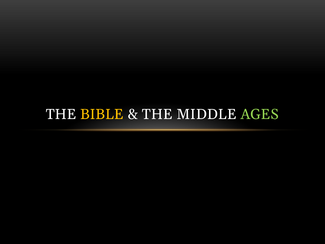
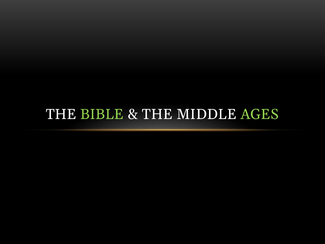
BIBLE colour: yellow -> light green
